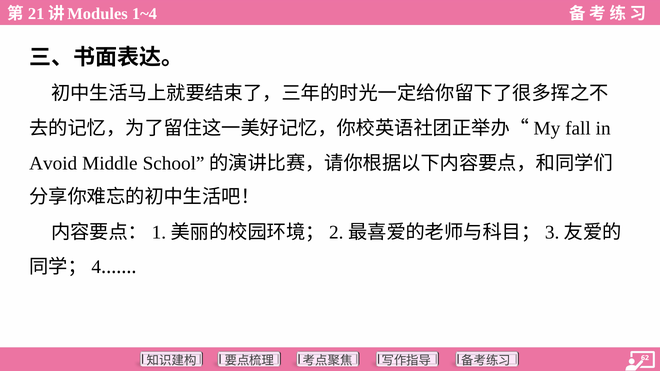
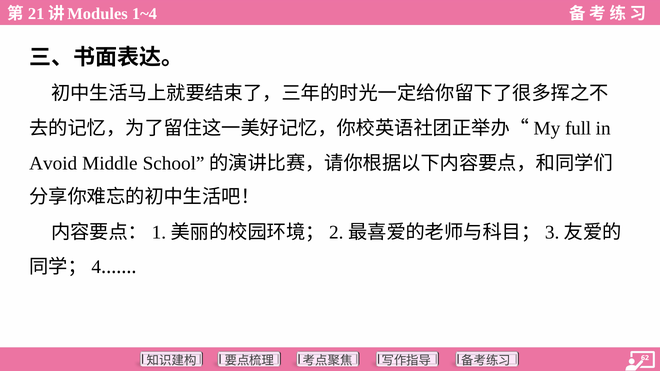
fall: fall -> full
